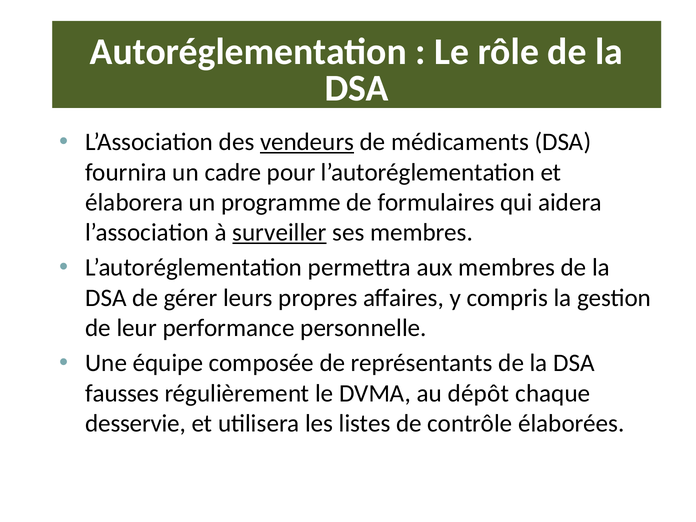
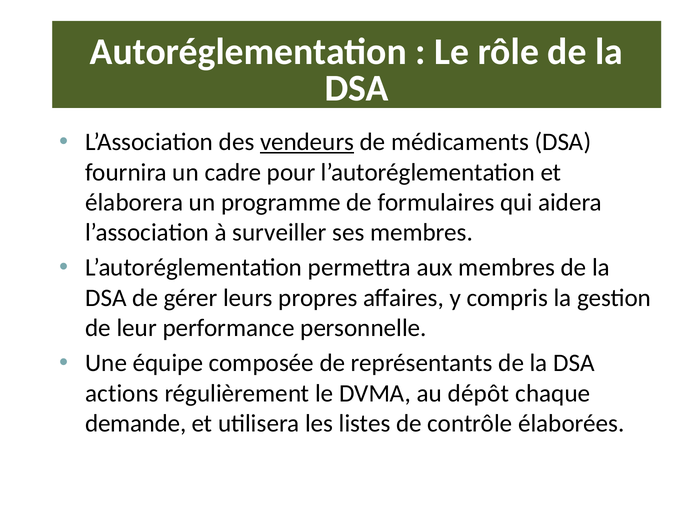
surveiller underline: present -> none
fausses: fausses -> actions
desservie: desservie -> demande
